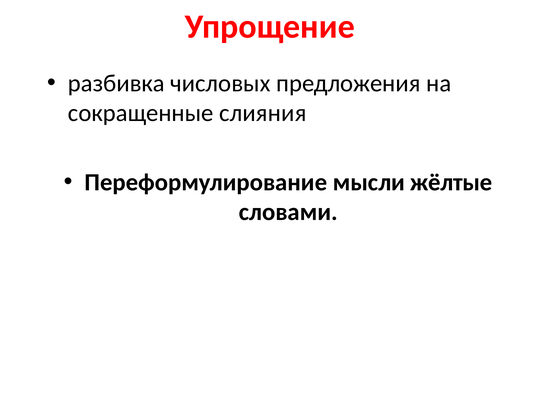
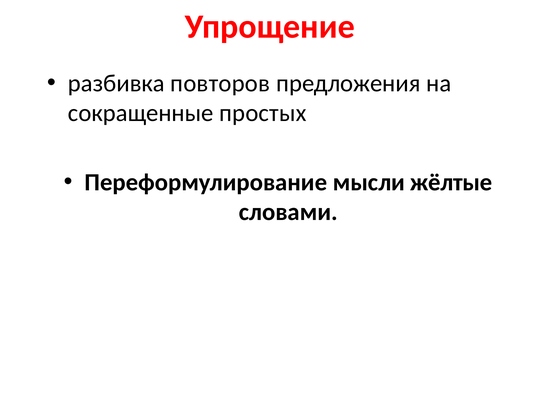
числовых: числовых -> повторов
слияния: слияния -> простых
